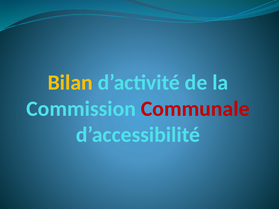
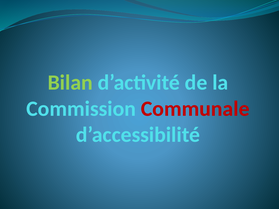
Bilan colour: yellow -> light green
